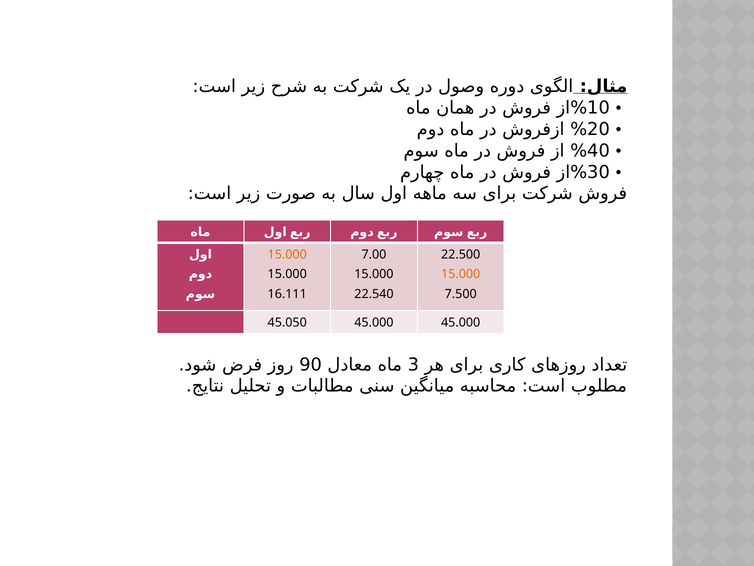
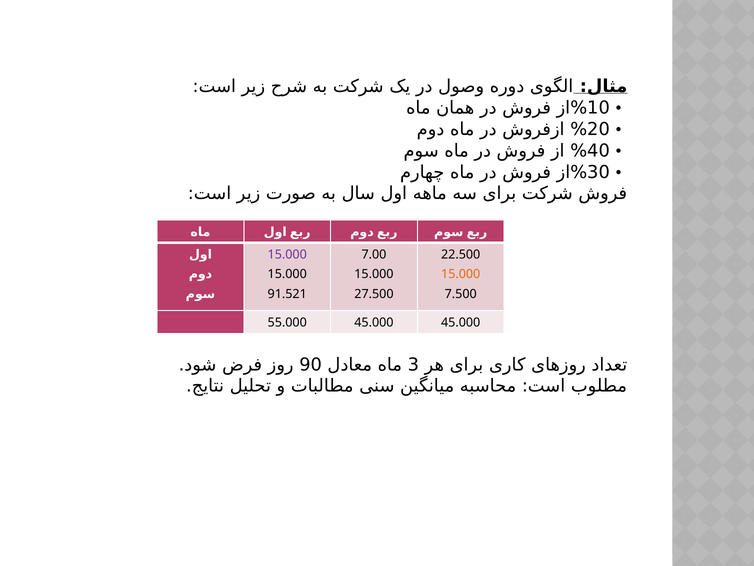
15.000 at (287, 254) colour: orange -> purple
16.111: 16.111 -> 91.521
22.540: 22.540 -> 27.500
45.050: 45.050 -> 55.000
